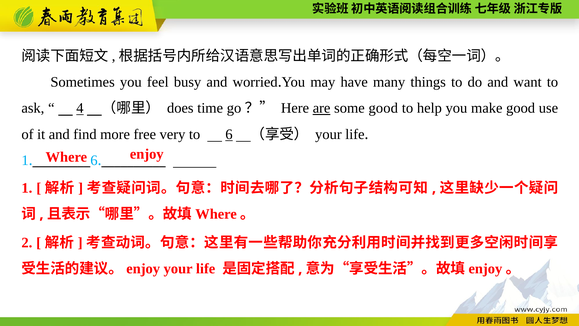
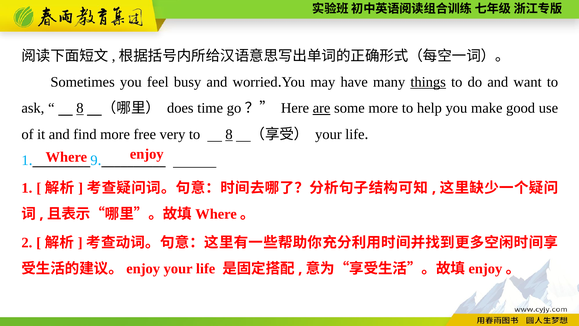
things underline: none -> present
4 at (80, 108): 4 -> 8
some good: good -> more
to 6: 6 -> 8
6 at (94, 160): 6 -> 9
